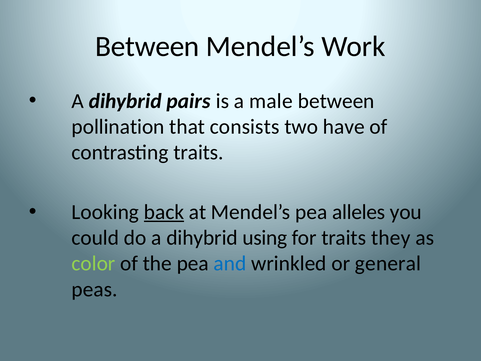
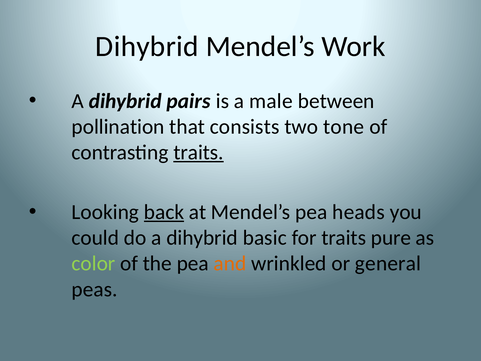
Between at (147, 47): Between -> Dihybrid
have: have -> tone
traits at (199, 152) underline: none -> present
alleles: alleles -> heads
using: using -> basic
they: they -> pure
and colour: blue -> orange
